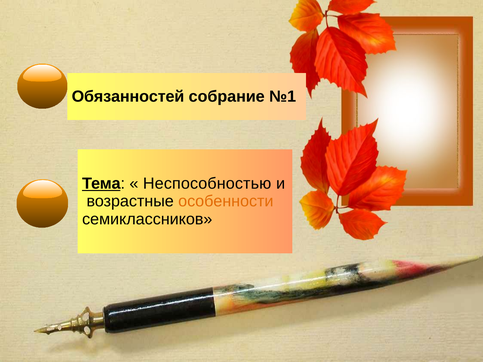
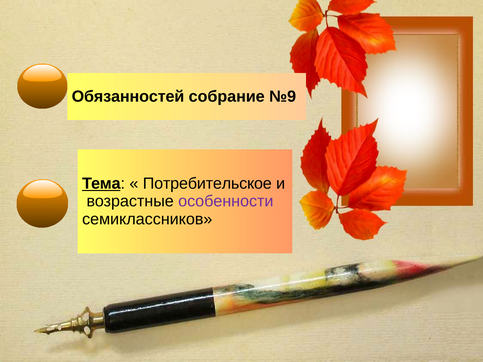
№1: №1 -> №9
Неспособностью: Неспособностью -> Потребительское
особенности colour: orange -> purple
